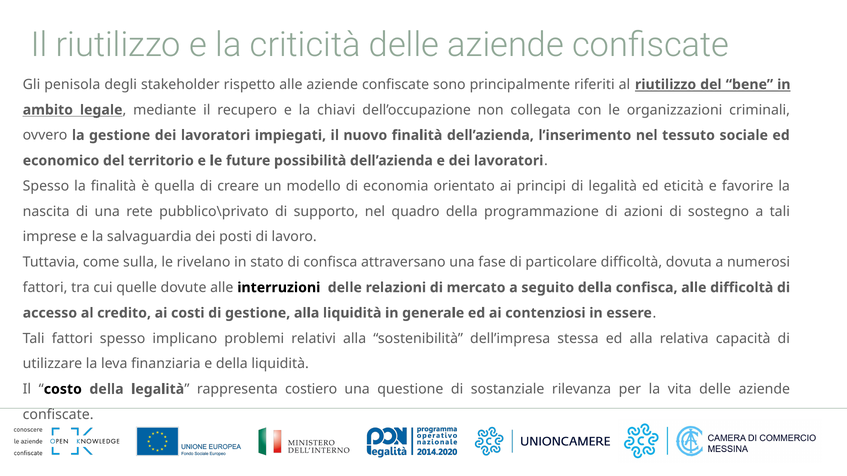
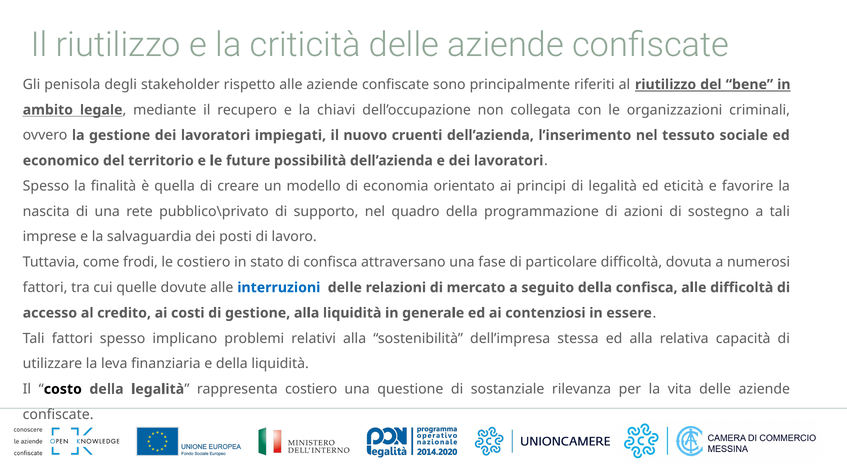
nuovo finalità: finalità -> cruenti
sulla: sulla -> frodi
le rivelano: rivelano -> costiero
interruzioni colour: black -> blue
